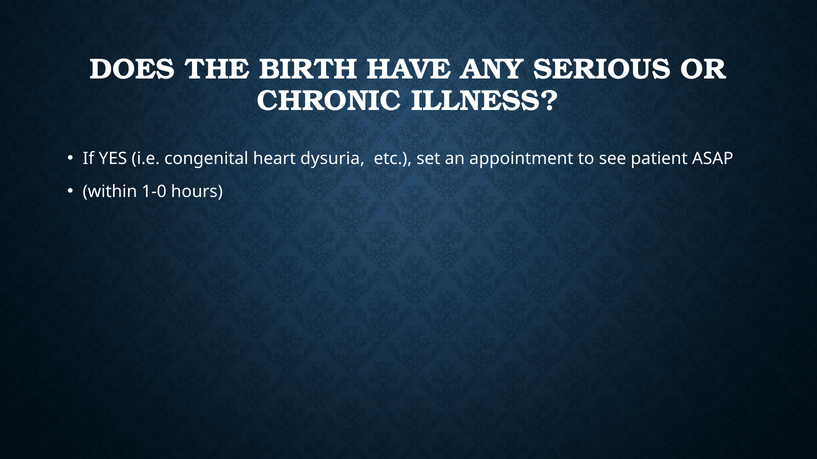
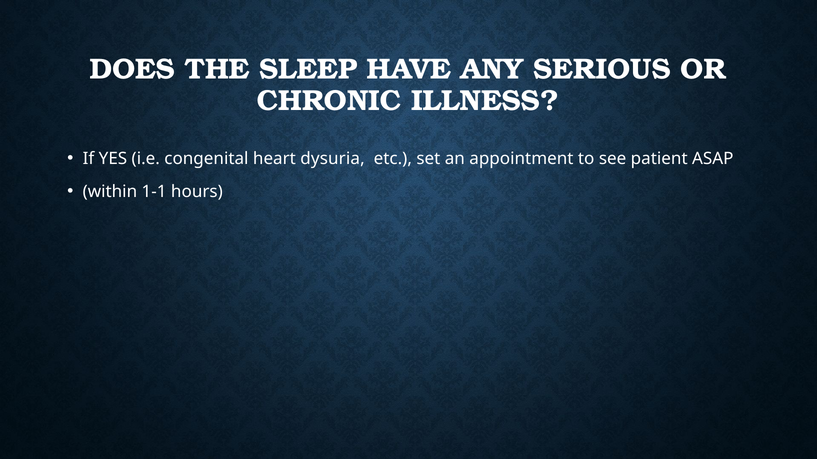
BIRTH: BIRTH -> SLEEP
1-0: 1-0 -> 1-1
